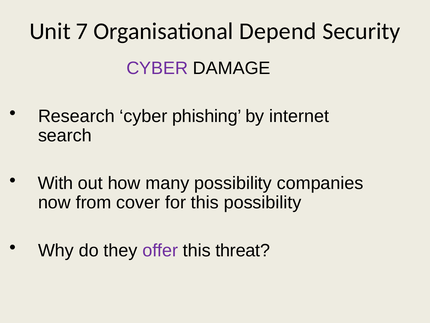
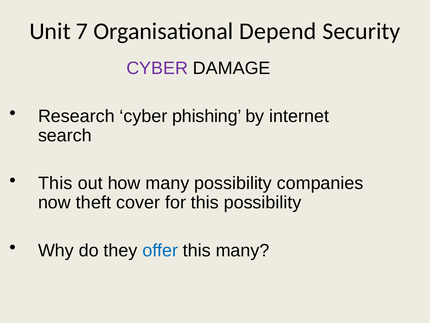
With at (56, 183): With -> This
from: from -> theft
offer colour: purple -> blue
this threat: threat -> many
